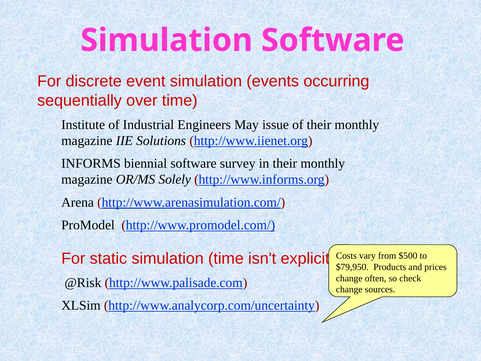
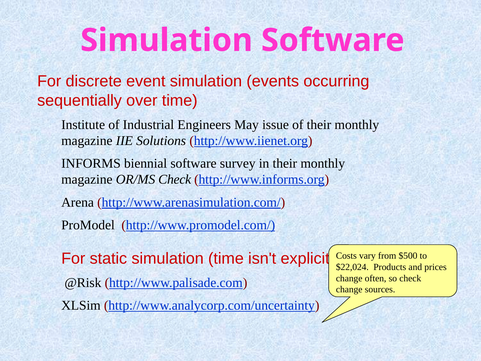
OR/MS Solely: Solely -> Check
$79,950: $79,950 -> $22,024
